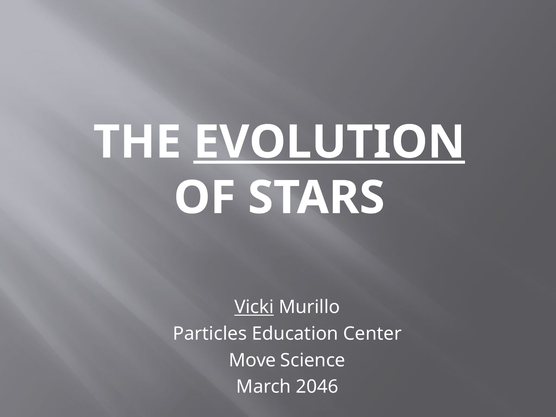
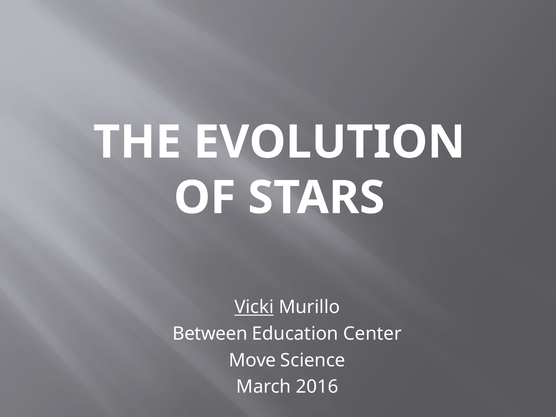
EVOLUTION underline: present -> none
Particles: Particles -> Between
2046: 2046 -> 2016
